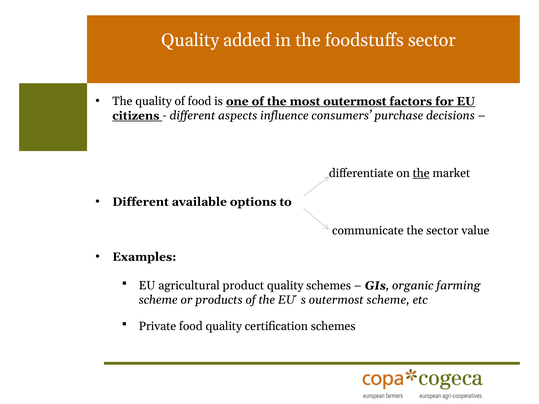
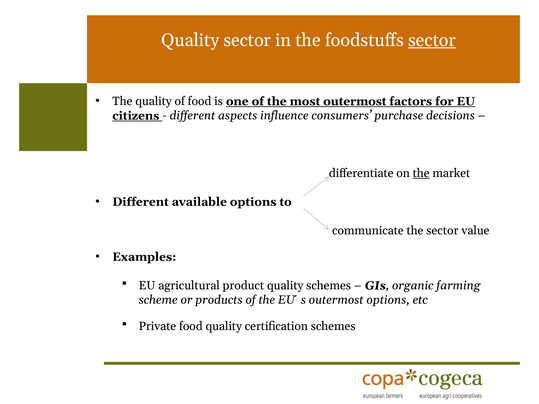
Quality added: added -> sector
sector at (432, 40) underline: none -> present
outermost scheme: scheme -> options
